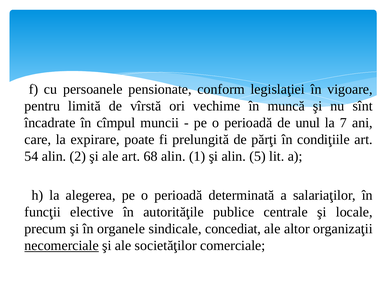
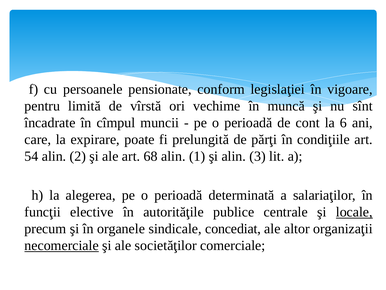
unul: unul -> cont
7: 7 -> 6
5: 5 -> 3
locale underline: none -> present
